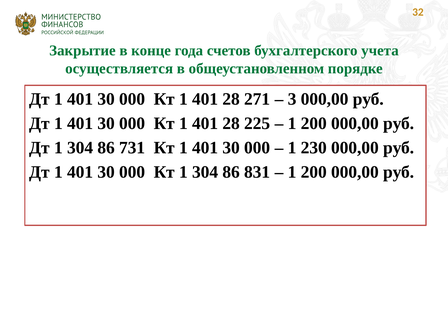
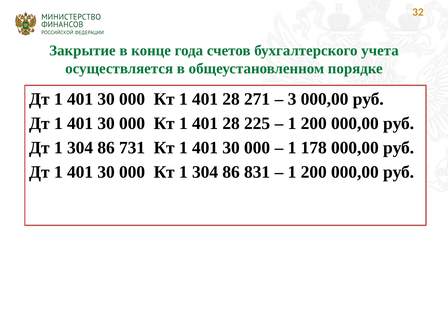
230: 230 -> 178
